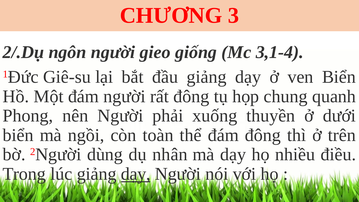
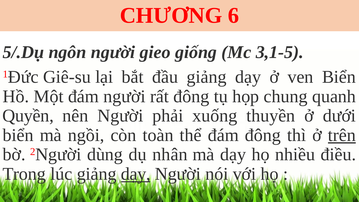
3: 3 -> 6
2/.Dụ: 2/.Dụ -> 5/.Dụ
3,1-4: 3,1-4 -> 3,1-5
Phong: Phong -> Quyền
trên underline: none -> present
